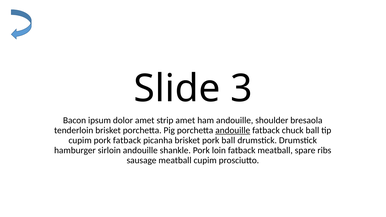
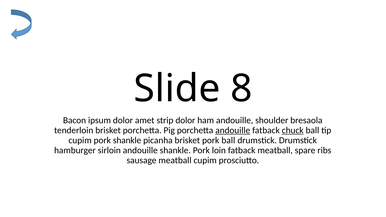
3: 3 -> 8
strip amet: amet -> dolor
chuck underline: none -> present
pork fatback: fatback -> shankle
